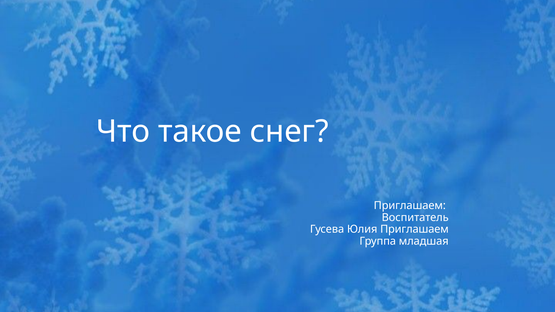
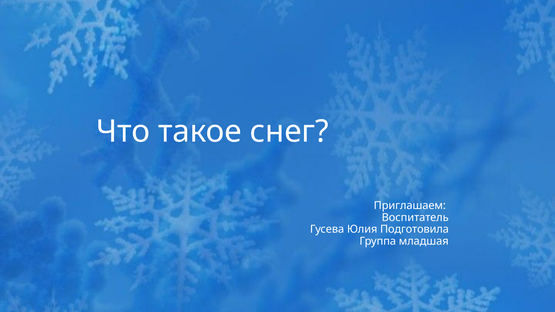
Юлия Приглашаем: Приглашаем -> Подготовила
